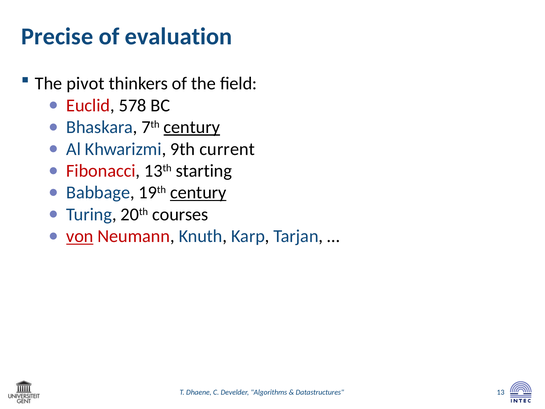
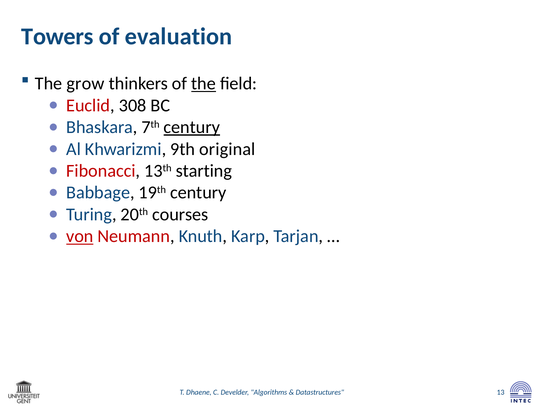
Precise: Precise -> Towers
pivot: pivot -> grow
the at (204, 84) underline: none -> present
578: 578 -> 308
current: current -> original
century at (198, 193) underline: present -> none
